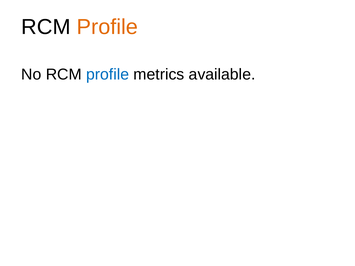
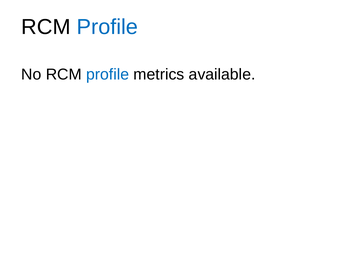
Profile at (107, 27) colour: orange -> blue
